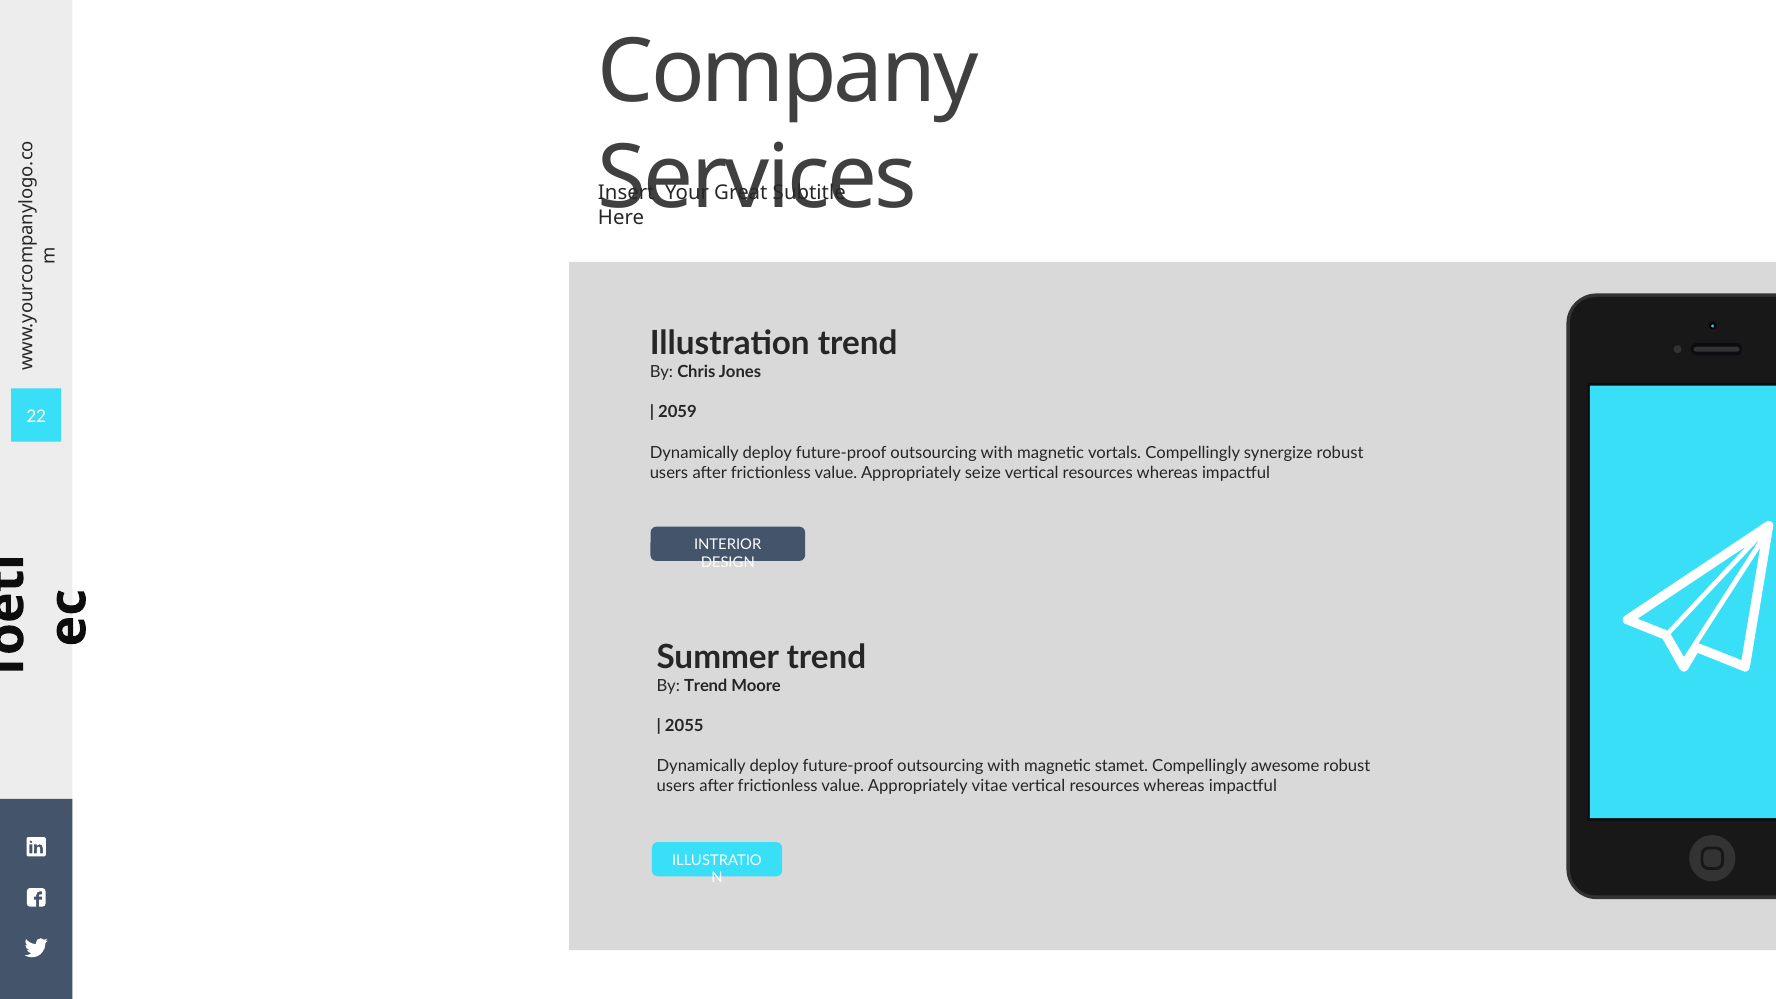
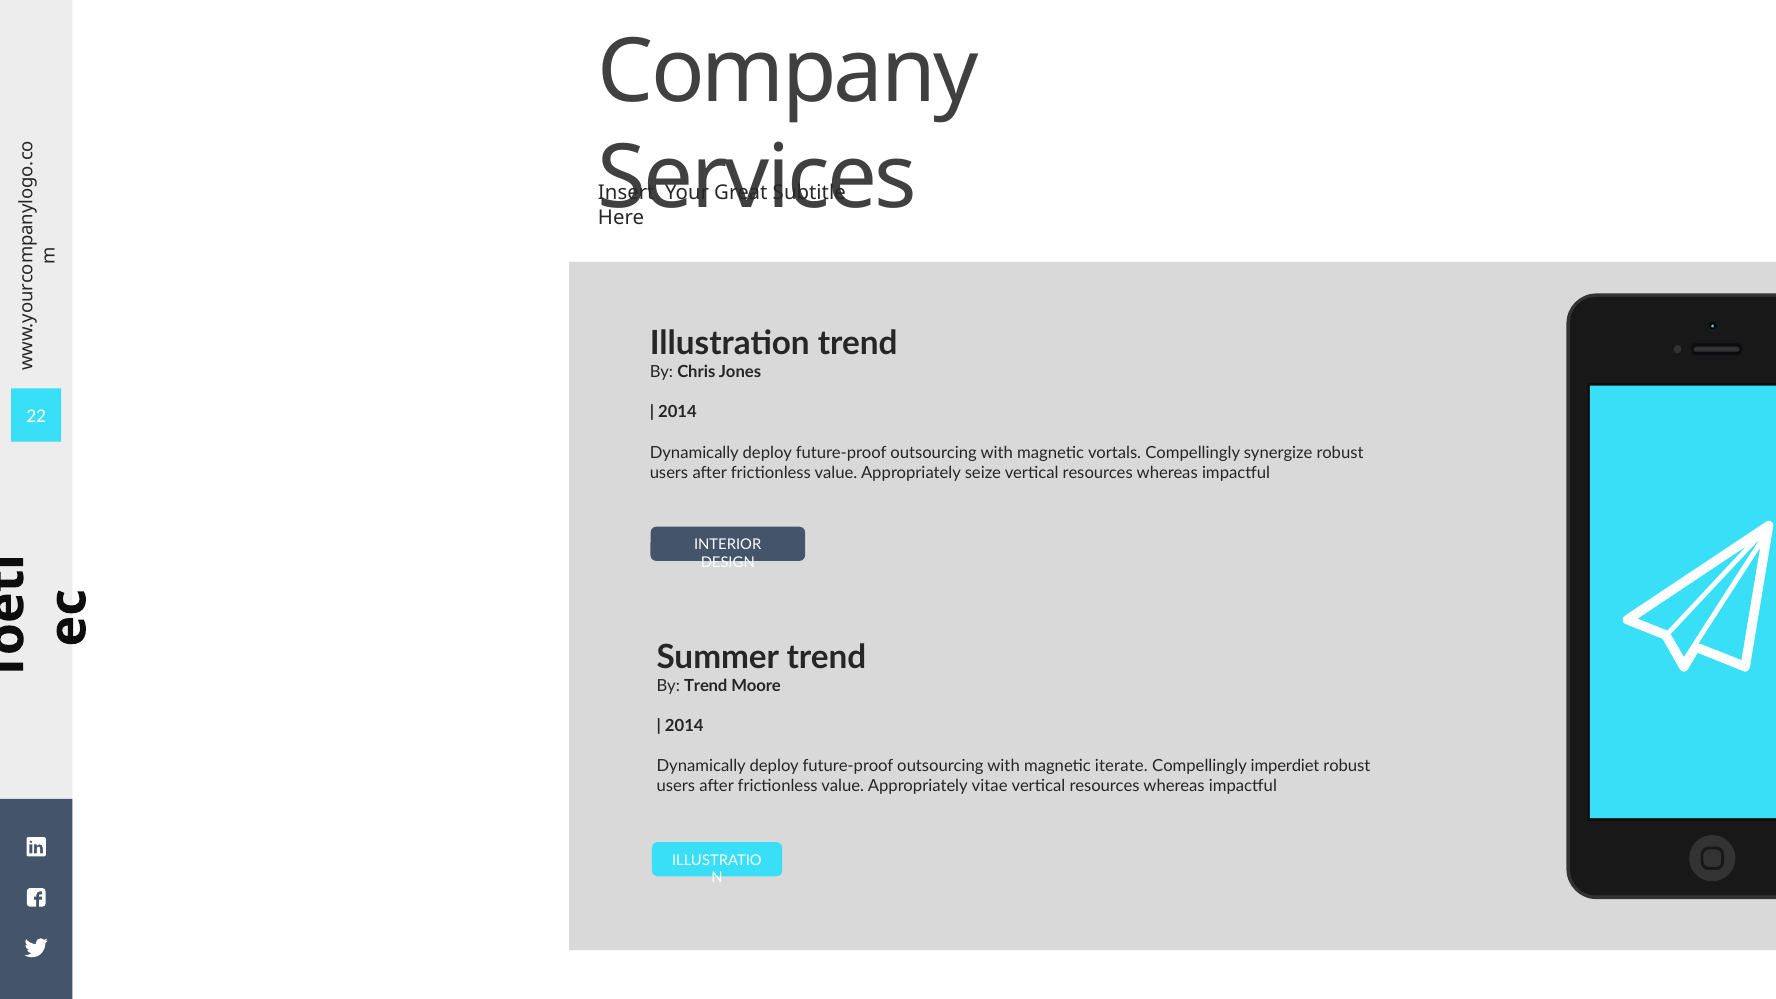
2059 at (677, 412): 2059 -> 2014
2055 at (684, 726): 2055 -> 2014
stamet: stamet -> iterate
awesome: awesome -> imperdiet
